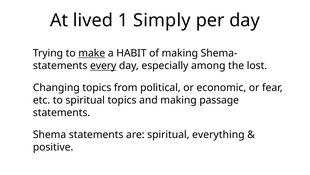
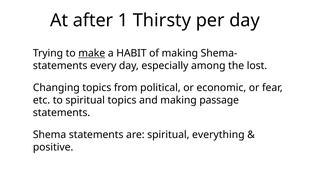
lived: lived -> after
Simply: Simply -> Thirsty
every underline: present -> none
